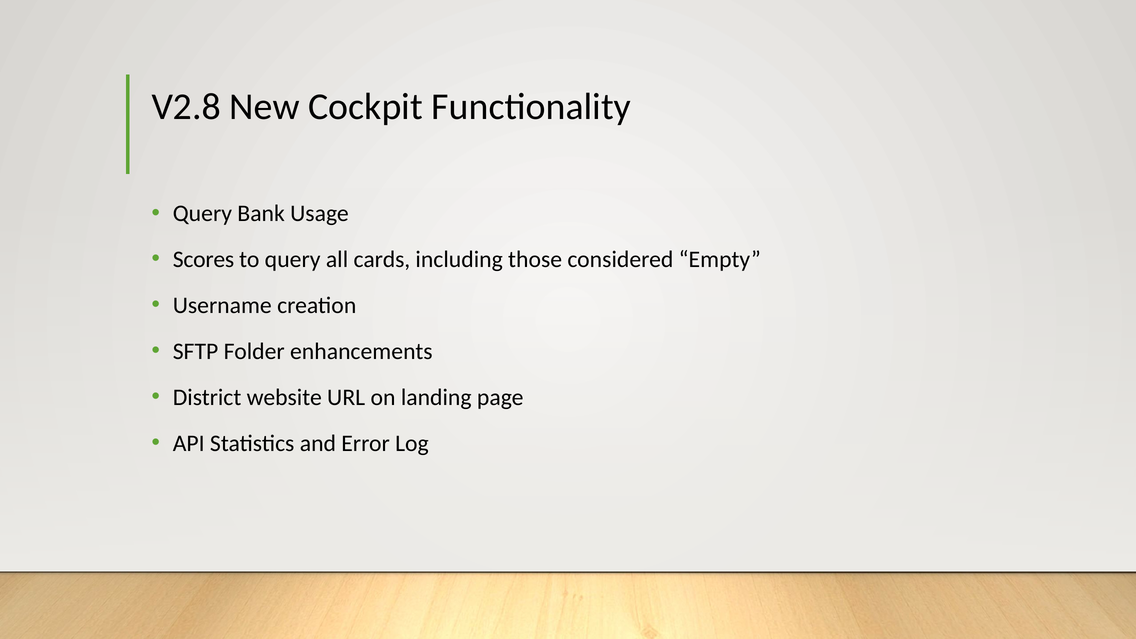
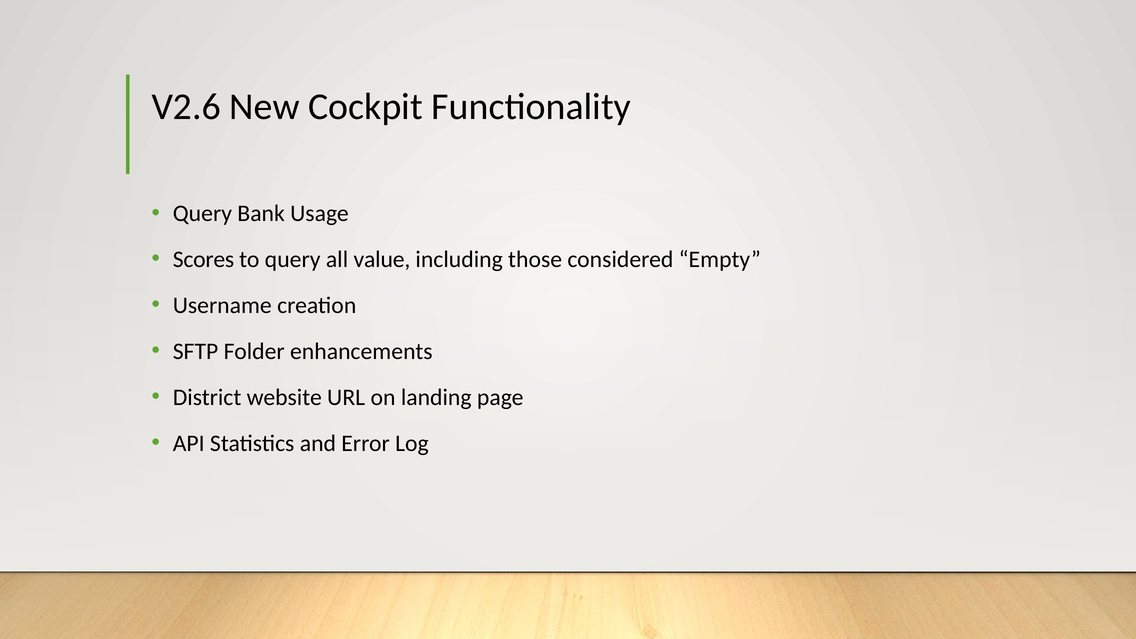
V2.8: V2.8 -> V2.6
cards: cards -> value
